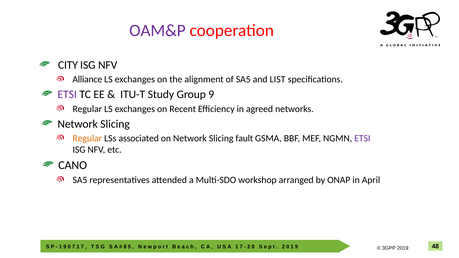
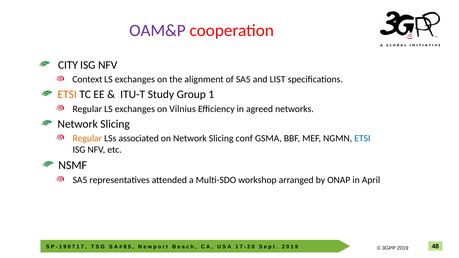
Alliance: Alliance -> Context
ETSI at (67, 95) colour: purple -> orange
Group 9: 9 -> 1
Recent: Recent -> Vilnius
fault: fault -> conf
ETSI at (362, 138) colour: purple -> blue
CANO: CANO -> NSMF
